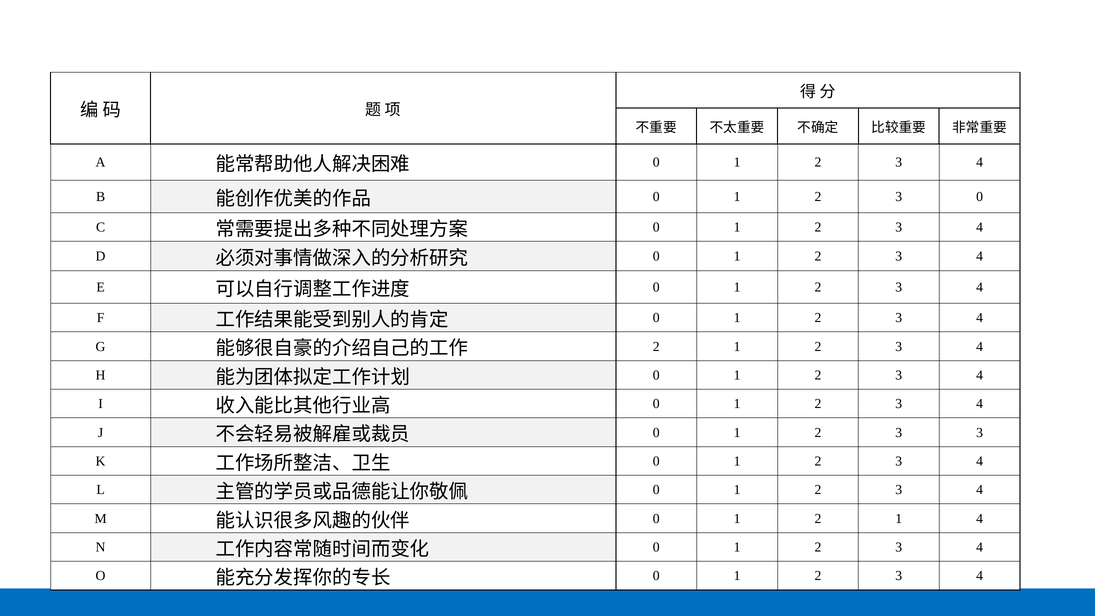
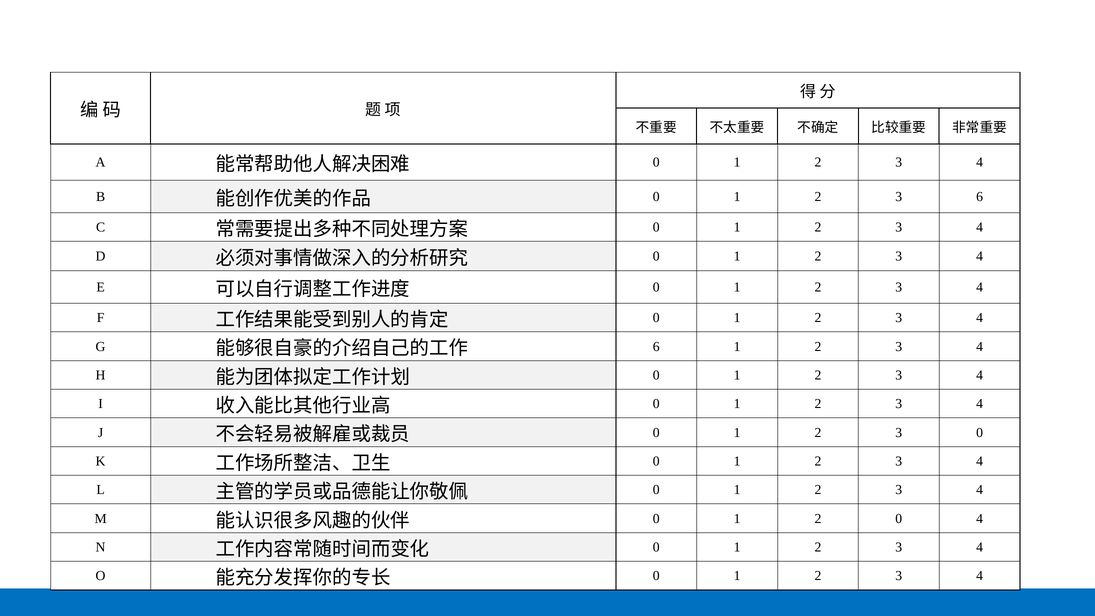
3 0: 0 -> 6
2 at (656, 346): 2 -> 6
3 3: 3 -> 0
1 2 1: 1 -> 0
